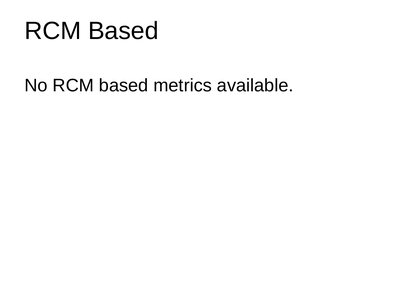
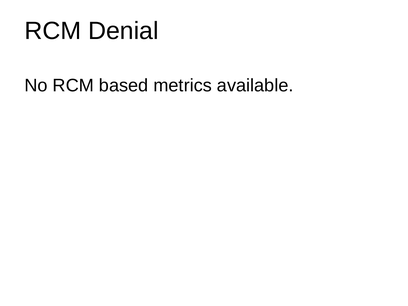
Based at (123, 31): Based -> Denial
